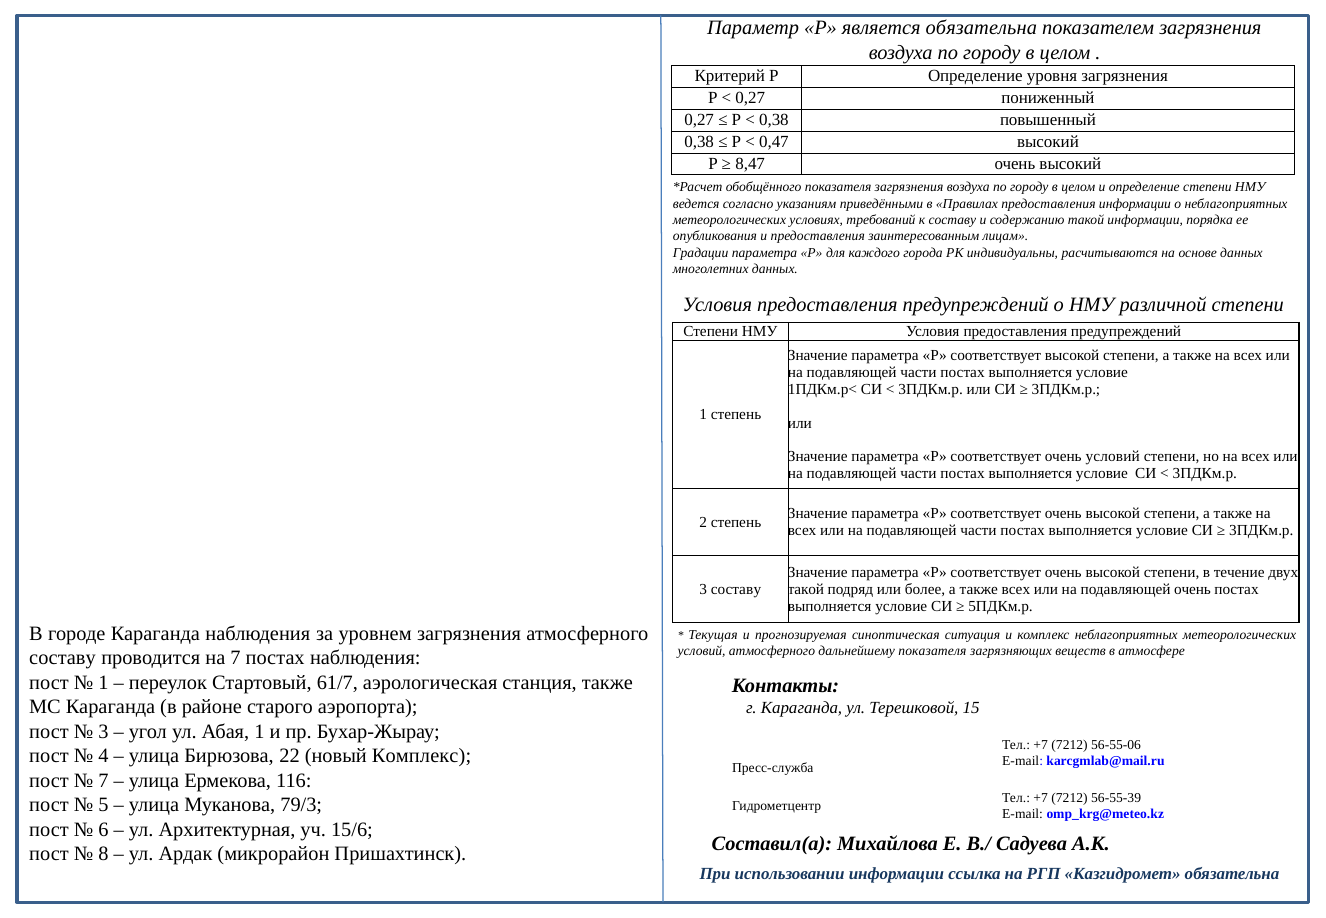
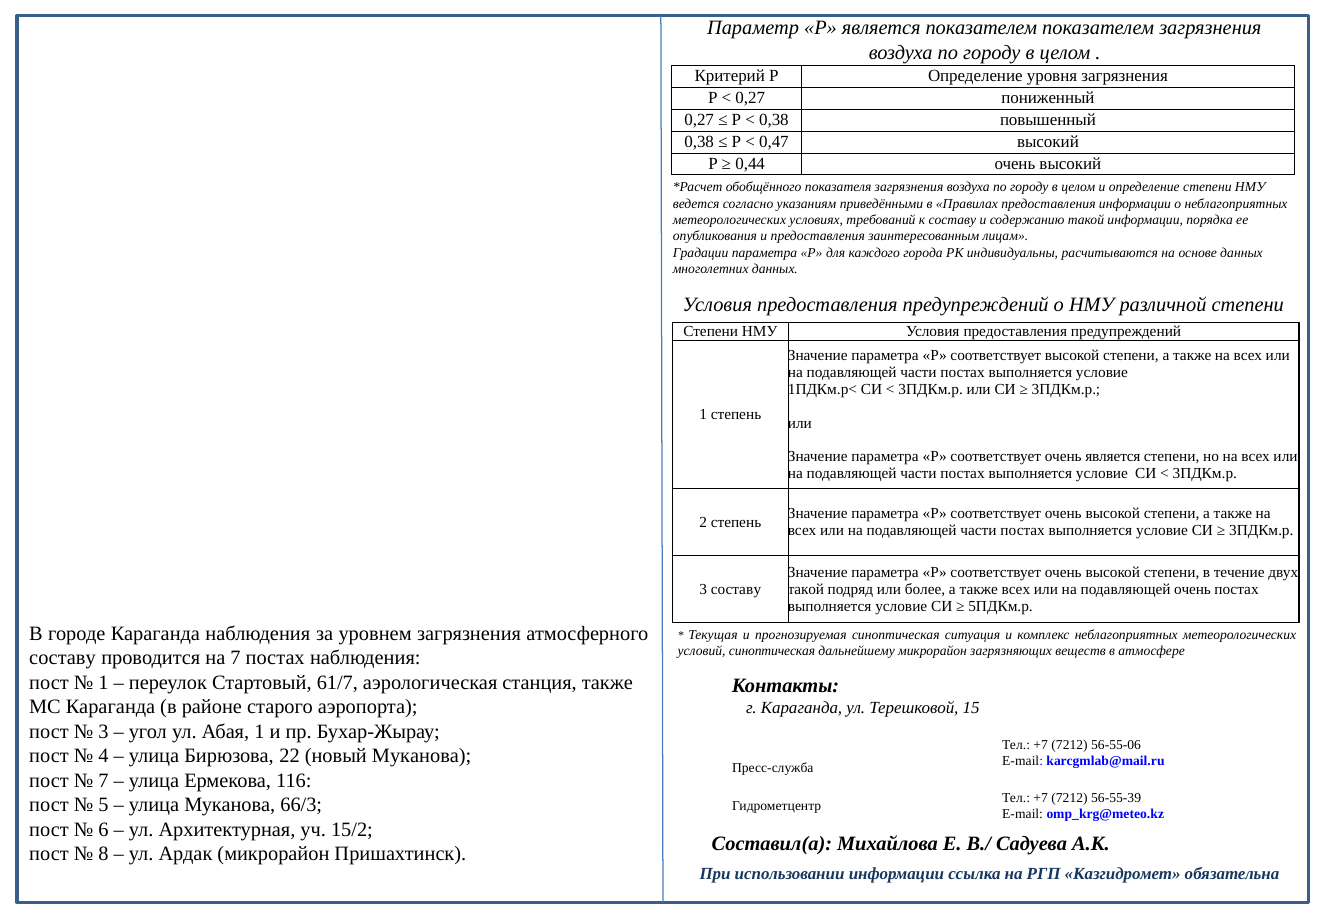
является обязательна: обязательна -> показателем
8,47: 8,47 -> 0,44
очень условий: условий -> является
условий атмосферного: атмосферного -> синоптическая
дальнейшему показателя: показателя -> микрорайон
новый Комплекс: Комплекс -> Муканова
79/3: 79/3 -> 66/3
15/6: 15/6 -> 15/2
